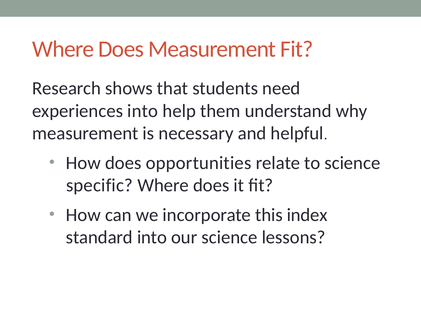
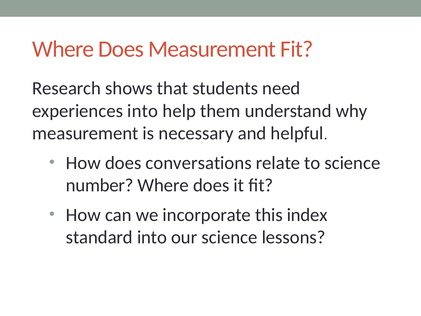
opportunities: opportunities -> conversations
specific: specific -> number
